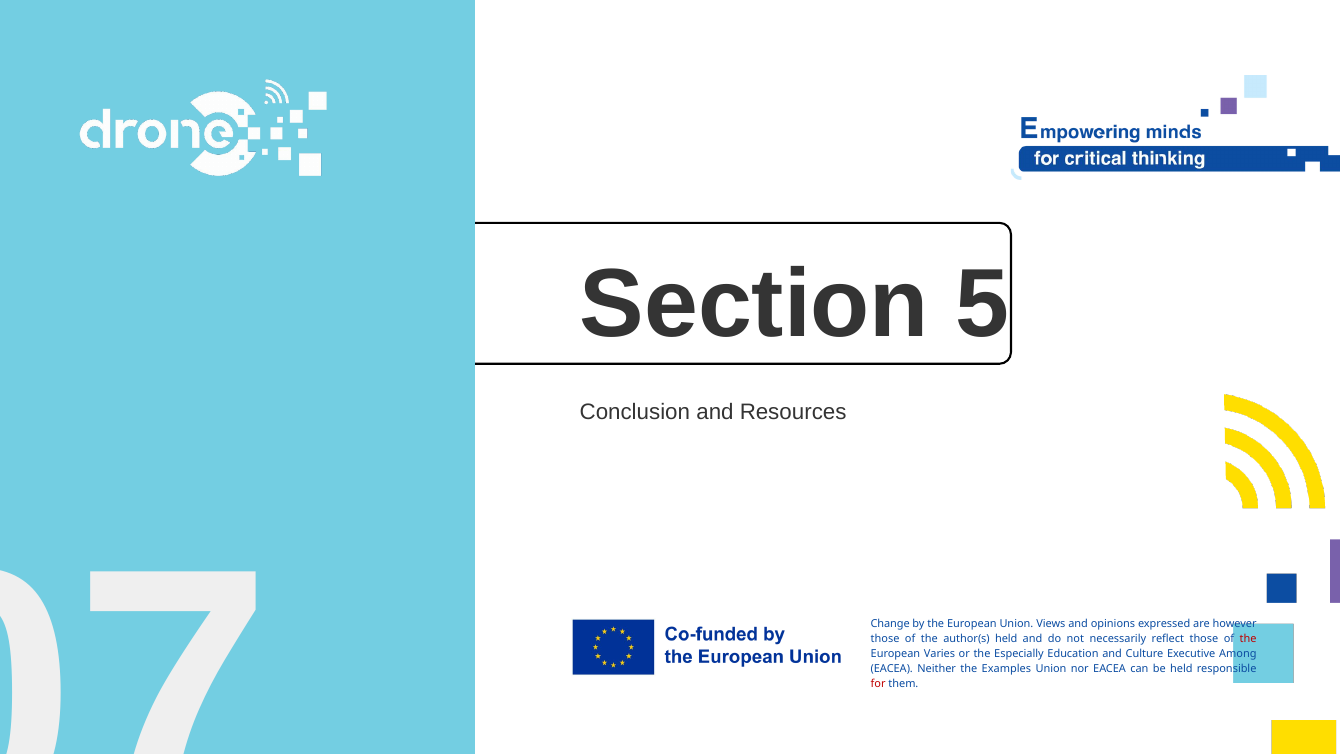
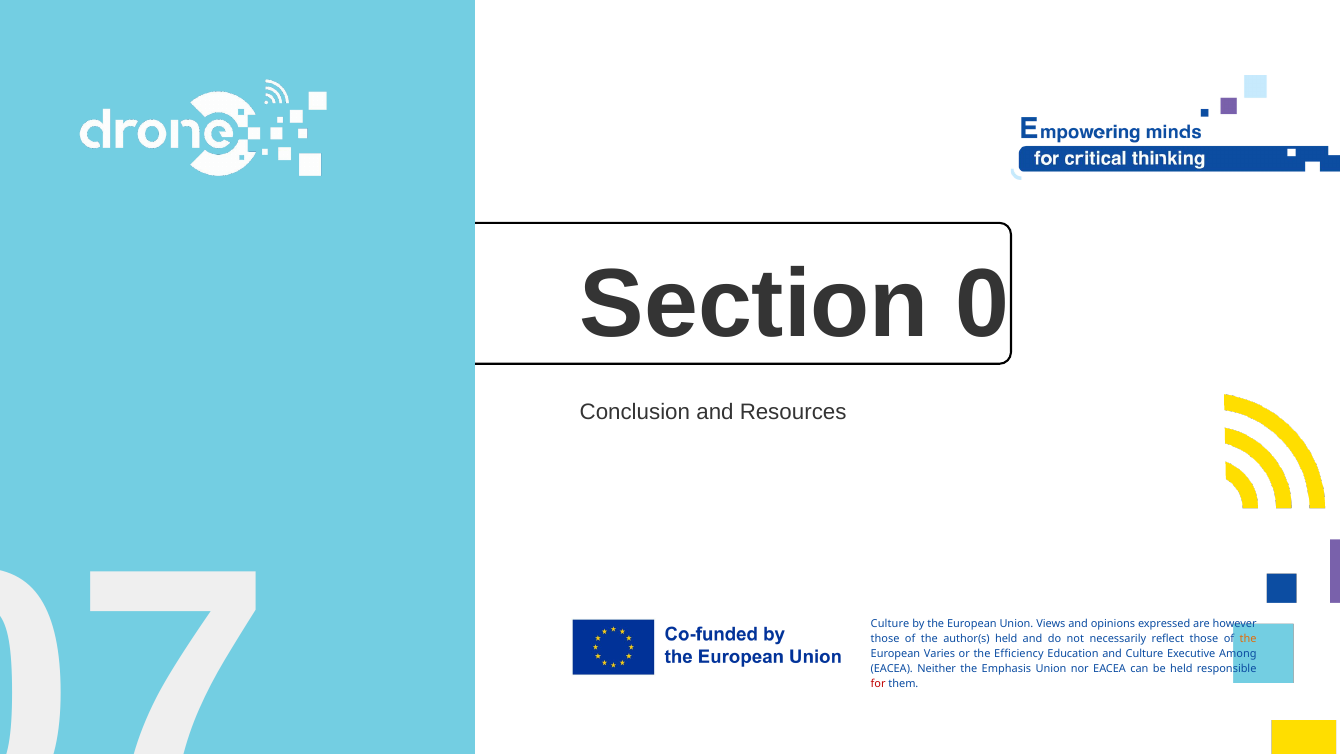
5: 5 -> 0
Change at (890, 624): Change -> Culture
the at (1248, 639) colour: red -> orange
Especially: Especially -> Efficiency
Examples: Examples -> Emphasis
